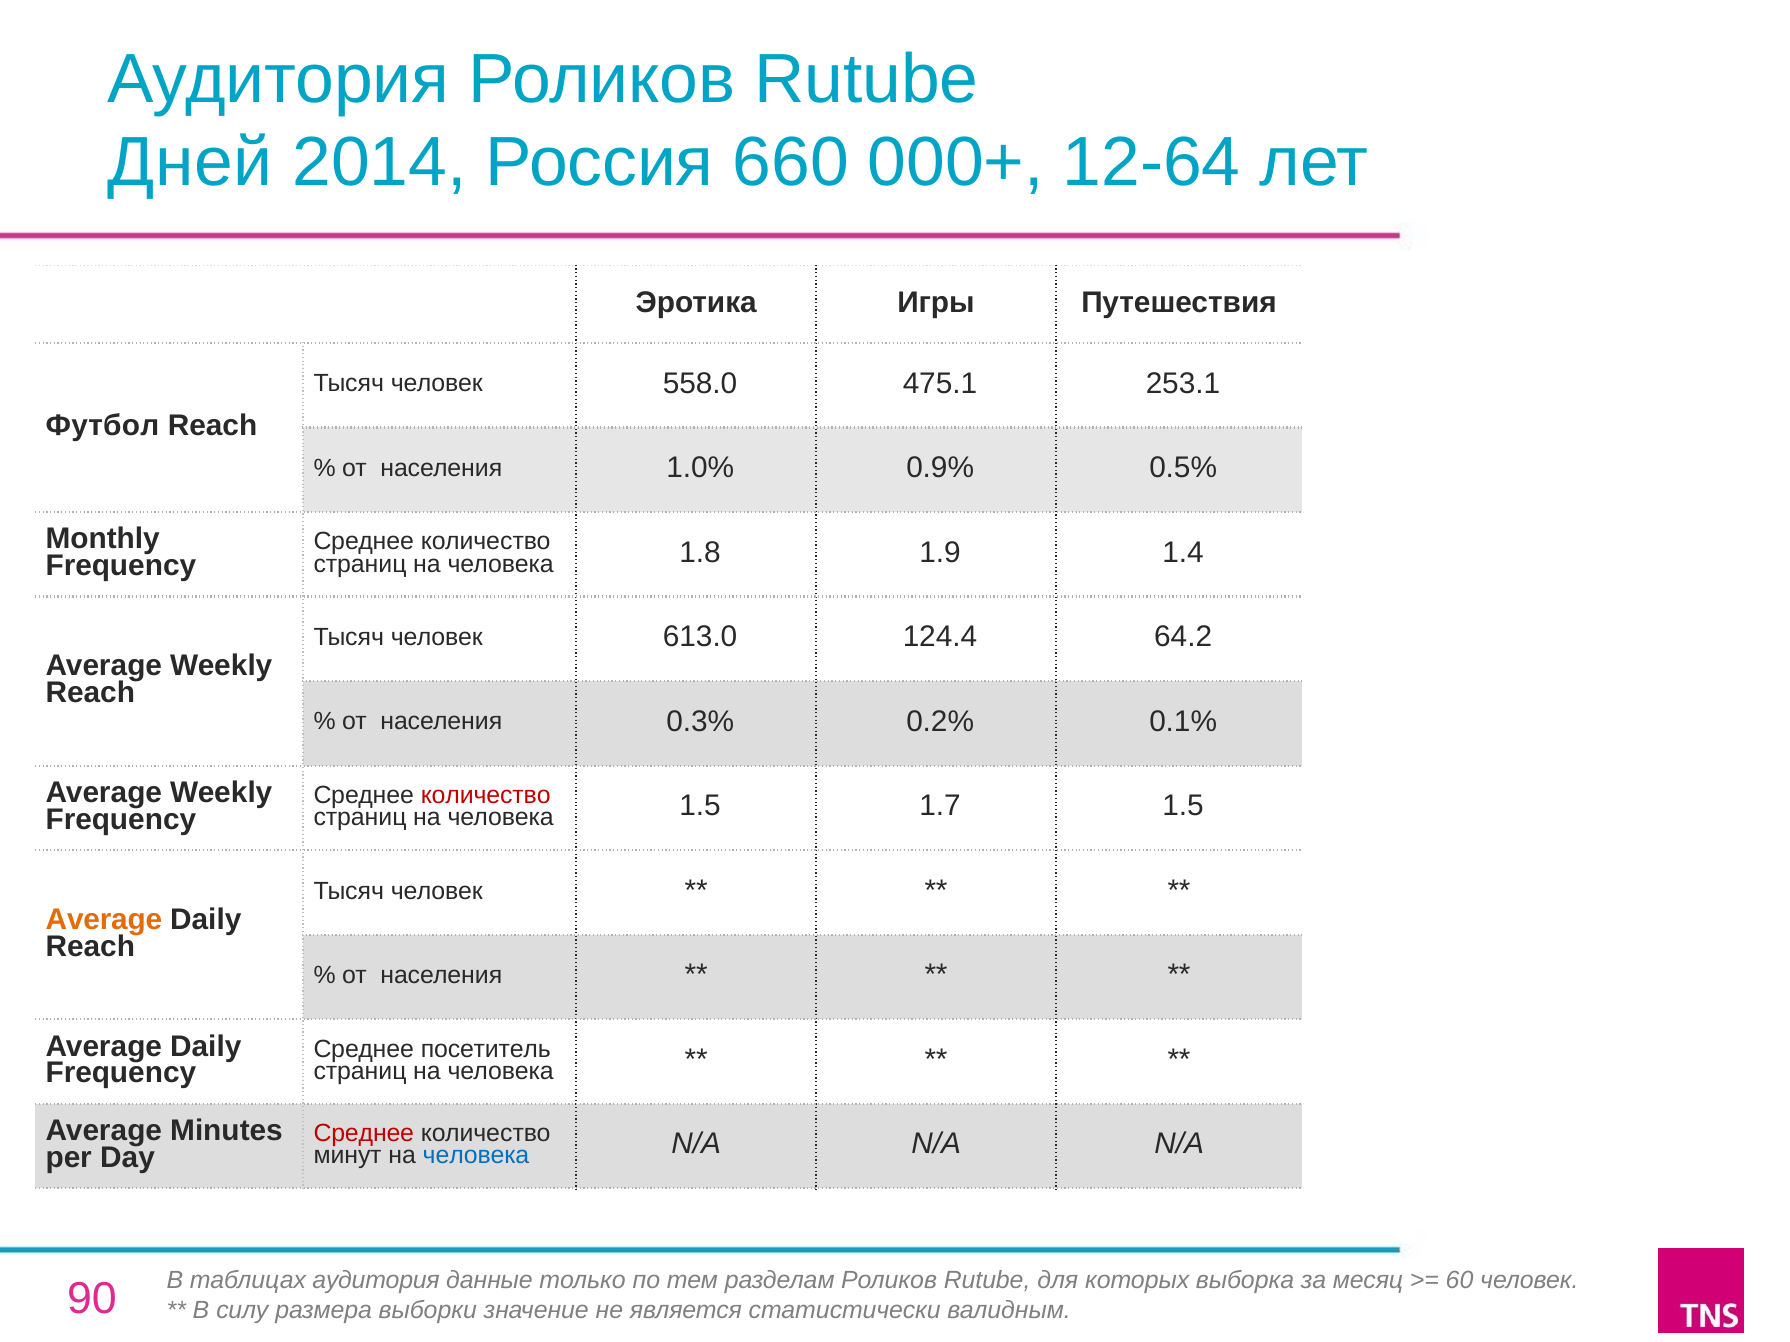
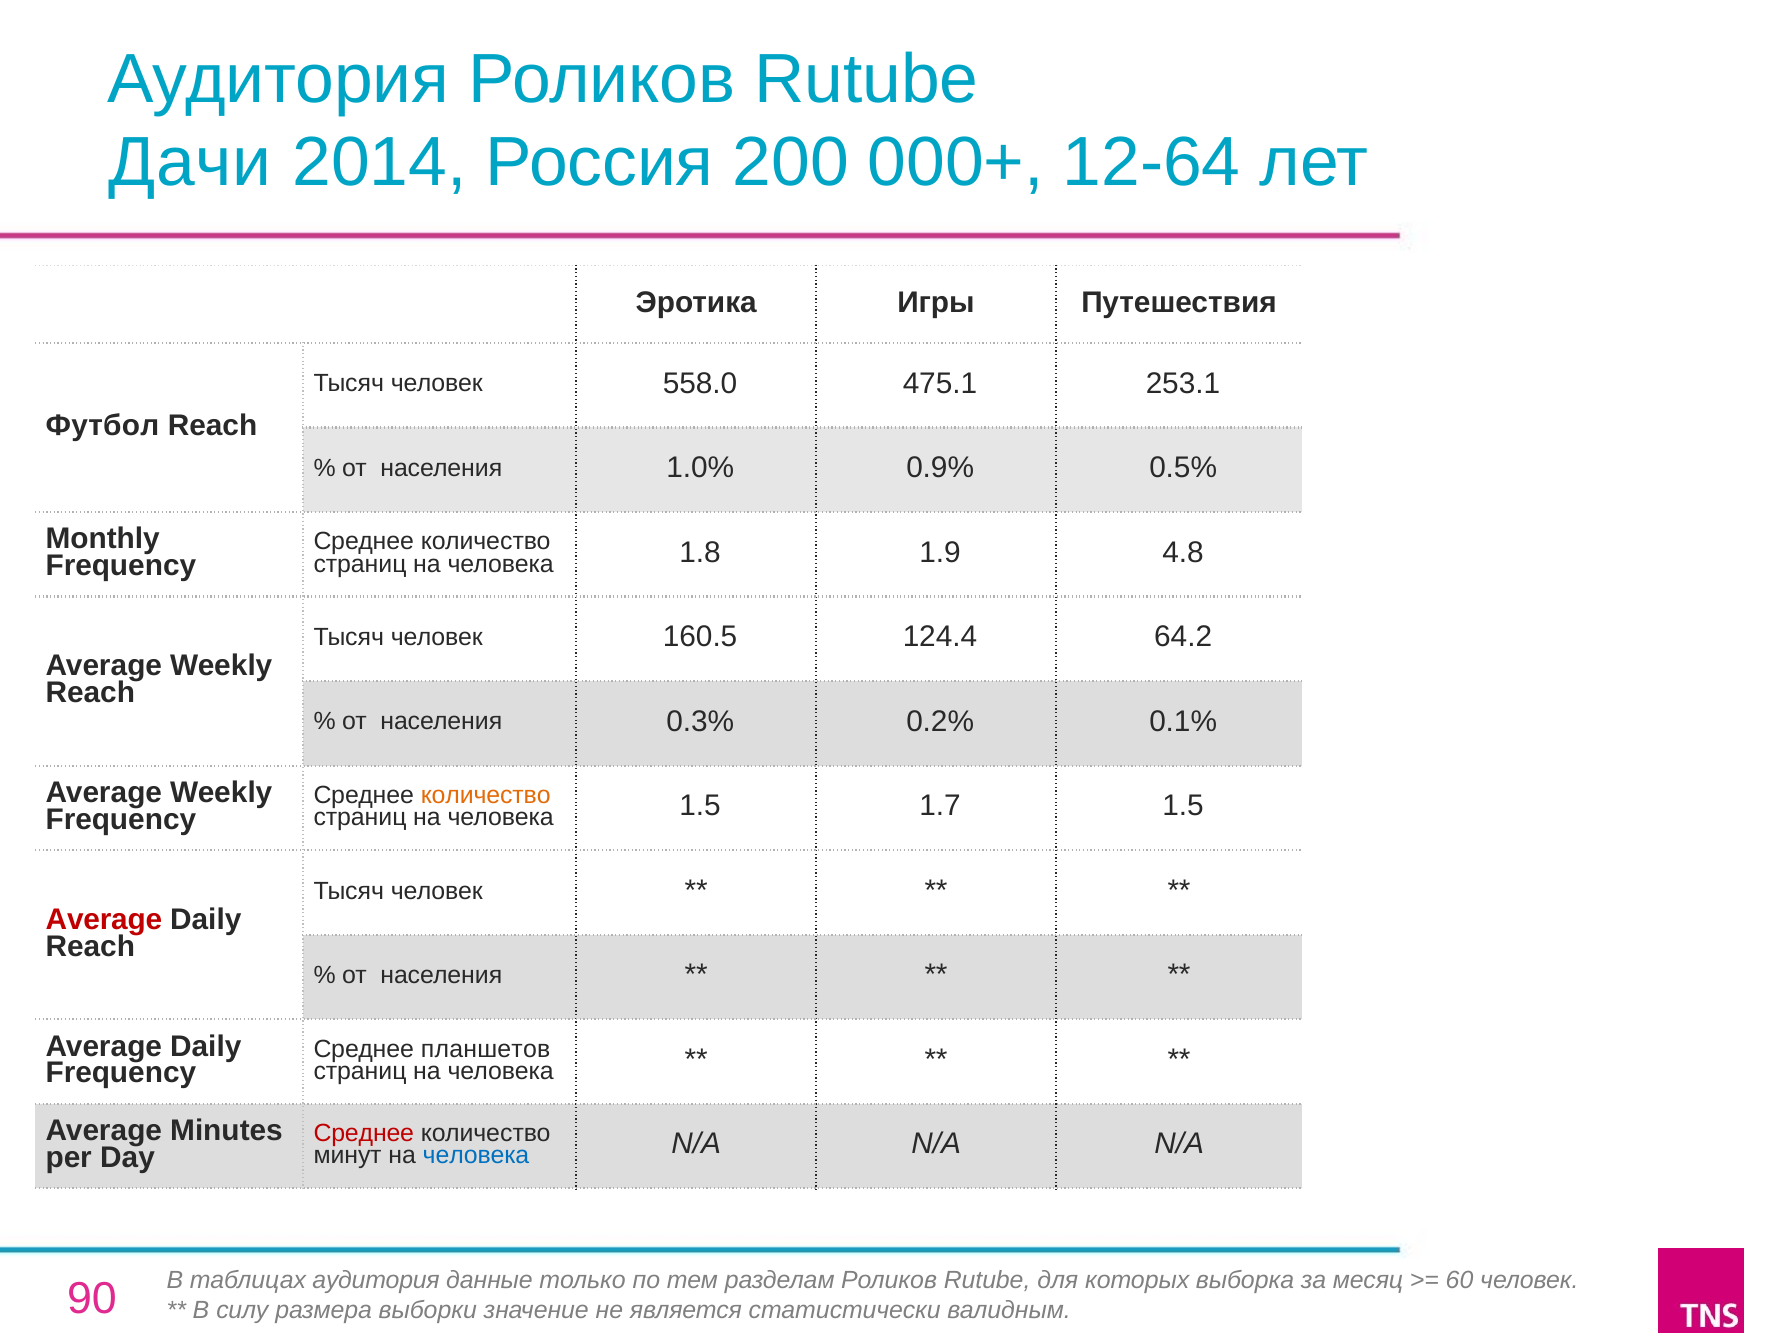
Дней: Дней -> Дачи
660: 660 -> 200
1.4: 1.4 -> 4.8
613.0: 613.0 -> 160.5
количество at (486, 796) colour: red -> orange
Average at (104, 920) colour: orange -> red
посетитель: посетитель -> планшетов
